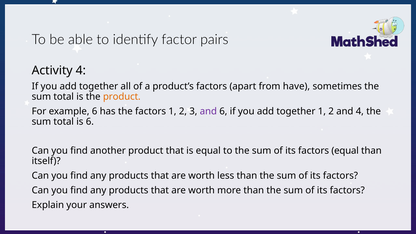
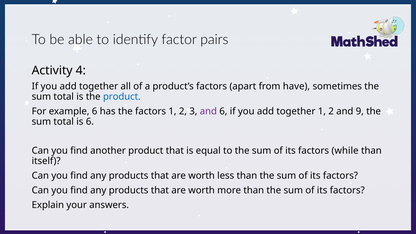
product at (122, 97) colour: orange -> blue
and 4: 4 -> 9
factors equal: equal -> while
